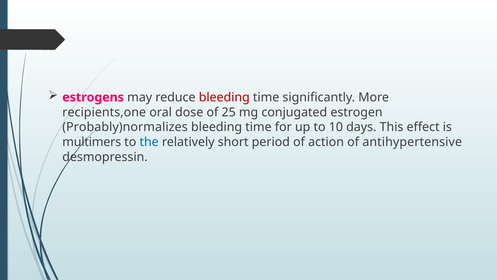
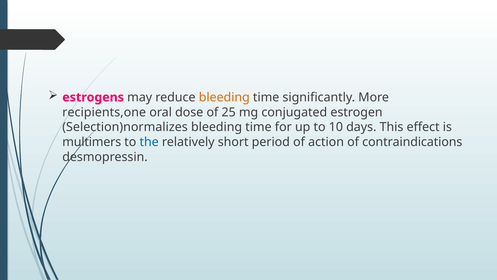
bleeding at (224, 97) colour: red -> orange
Probably)normalizes: Probably)normalizes -> Selection)normalizes
antihypertensive: antihypertensive -> contraindications
